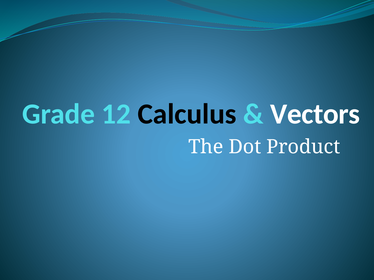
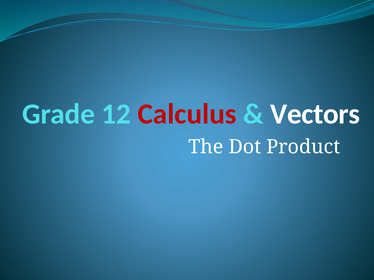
Calculus colour: black -> red
